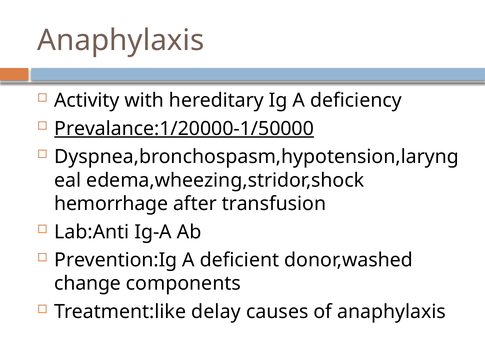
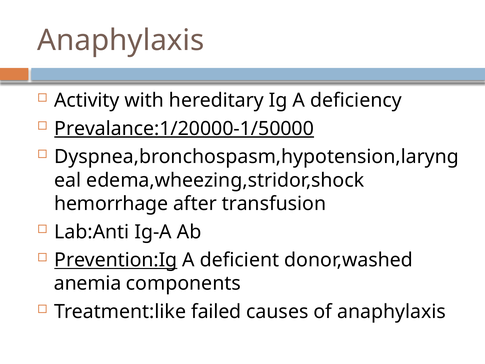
Prevention:Ig underline: none -> present
change: change -> anemia
delay: delay -> failed
